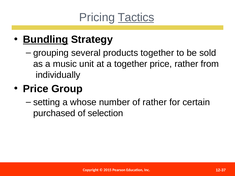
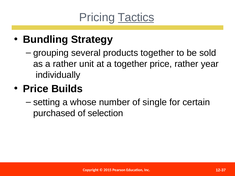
Bundling underline: present -> none
a music: music -> rather
from: from -> year
Group: Group -> Builds
of rather: rather -> single
